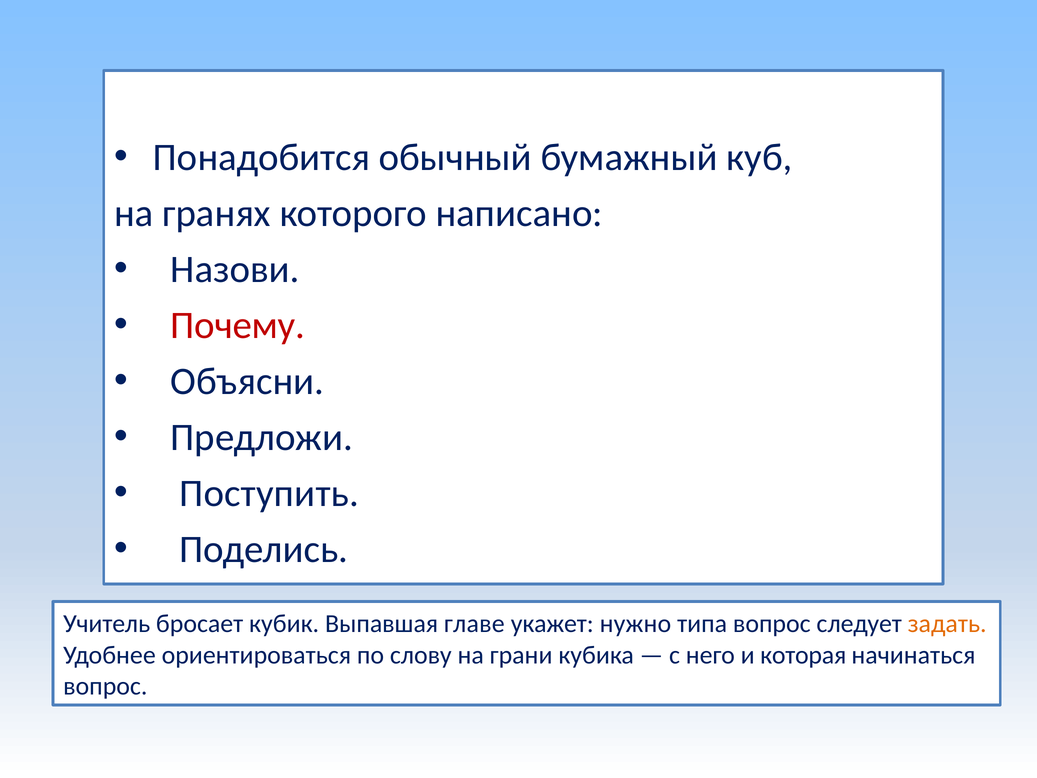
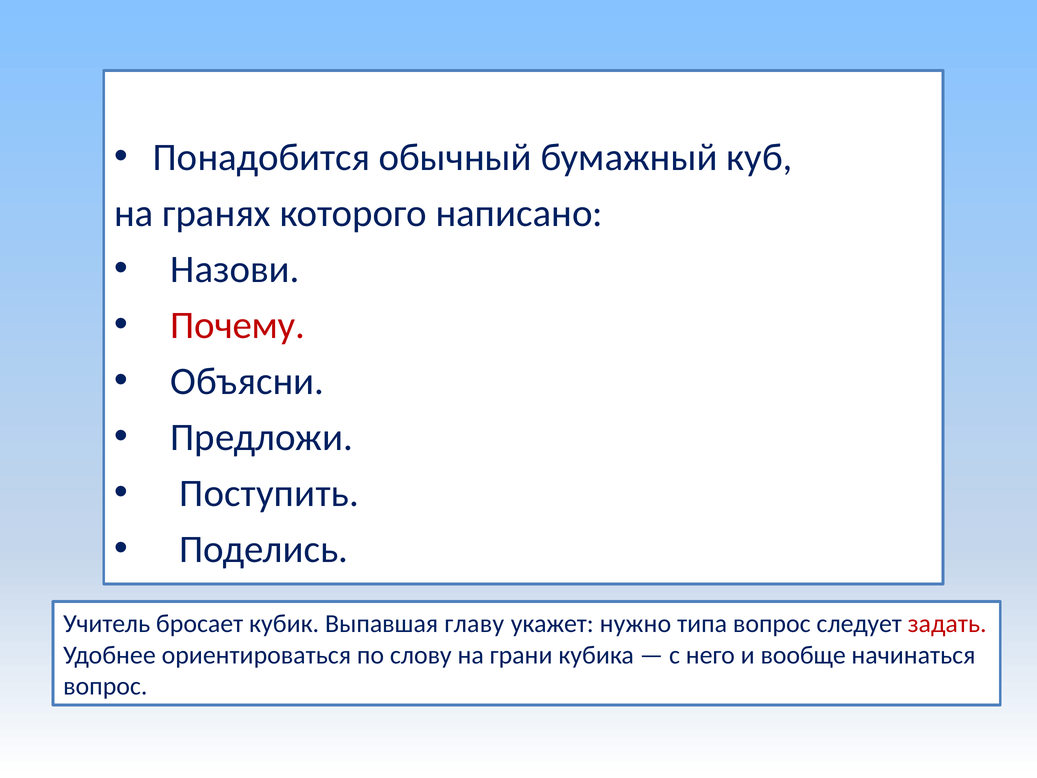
главе: главе -> главу
задать colour: orange -> red
которая: которая -> вообще
